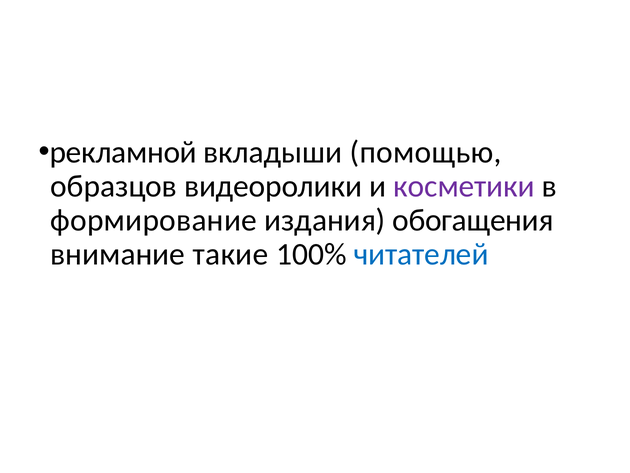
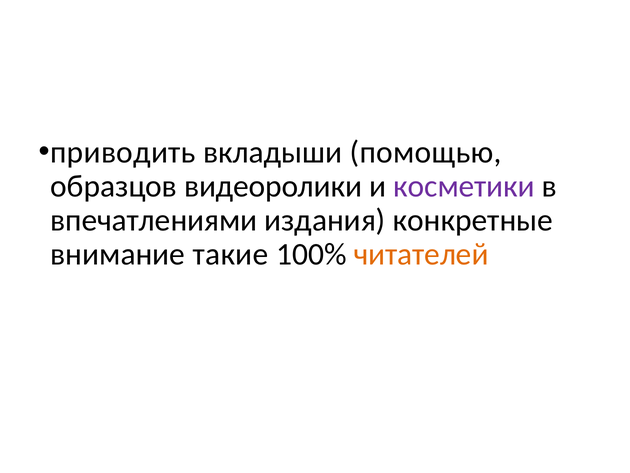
рекламной: рекламной -> приводить
формирование: формирование -> впечатлениями
обогащения: обогащения -> конкретные
читателей colour: blue -> orange
